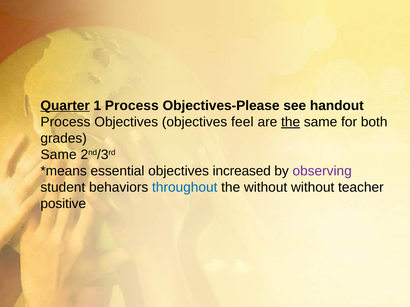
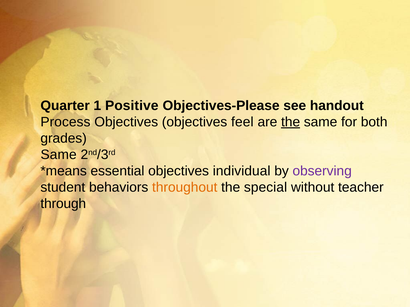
Quarter underline: present -> none
1 Process: Process -> Positive
increased: increased -> individual
throughout colour: blue -> orange
the without: without -> special
positive: positive -> through
